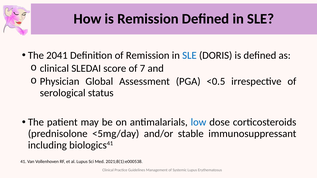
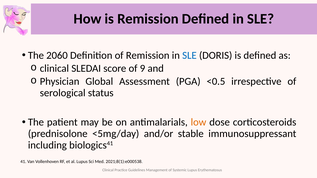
2041: 2041 -> 2060
7: 7 -> 9
low colour: blue -> orange
